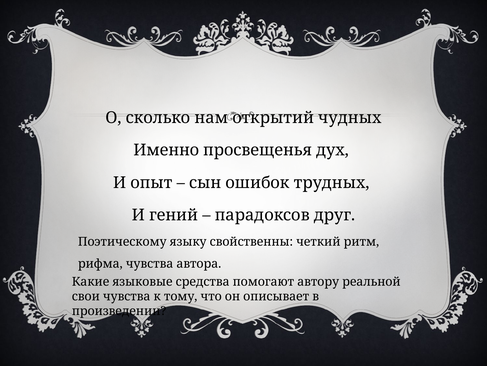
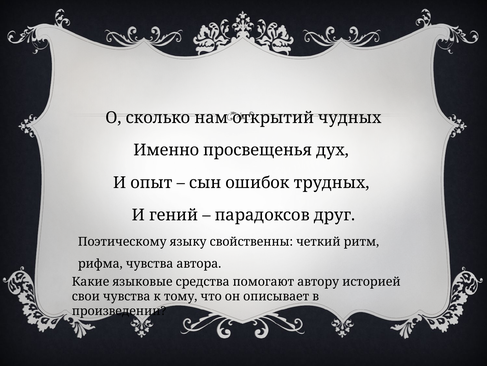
реальной: реальной -> историей
